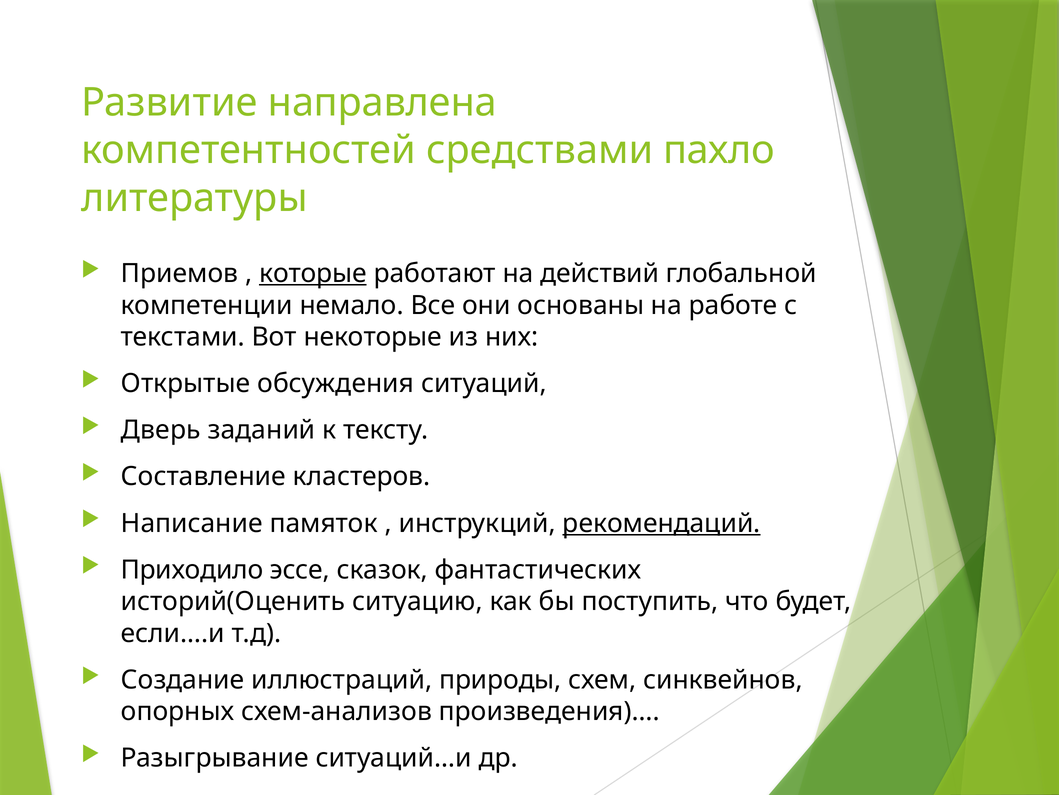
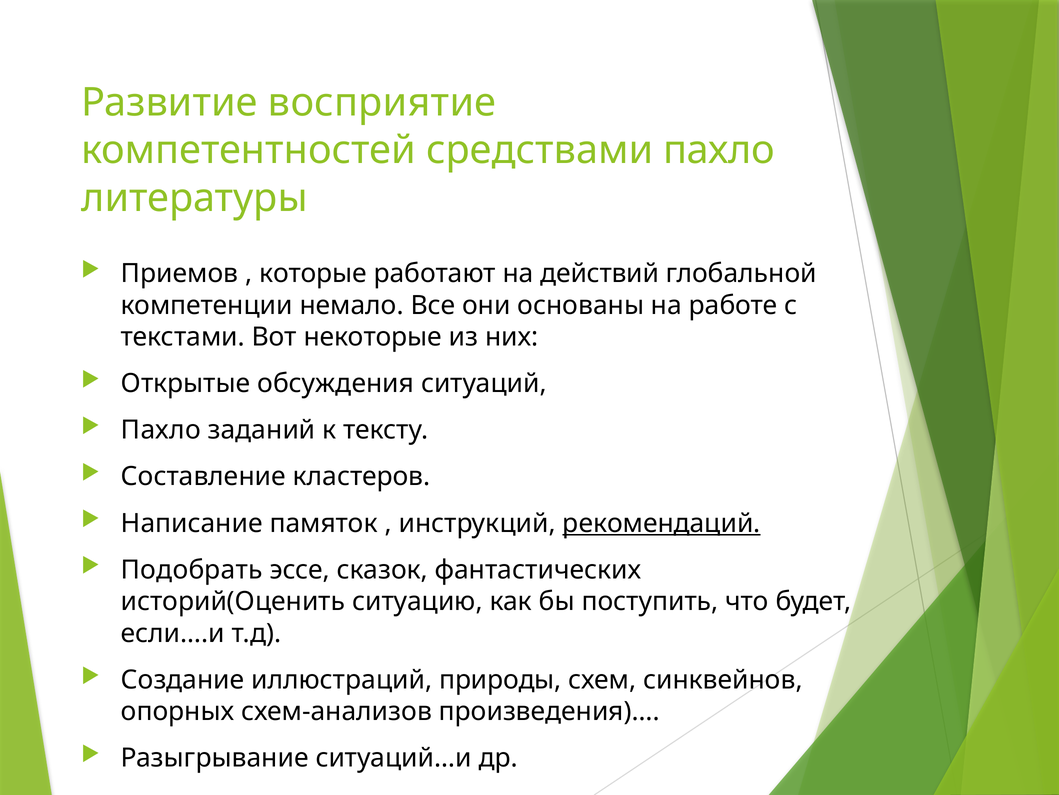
направлена: направлена -> восприятие
которые underline: present -> none
Дверь at (161, 430): Дверь -> Пахло
Приходило: Приходило -> Подобрать
